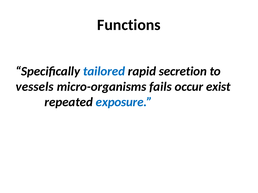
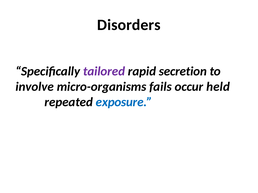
Functions: Functions -> Disorders
tailored colour: blue -> purple
vessels: vessels -> involve
exist: exist -> held
